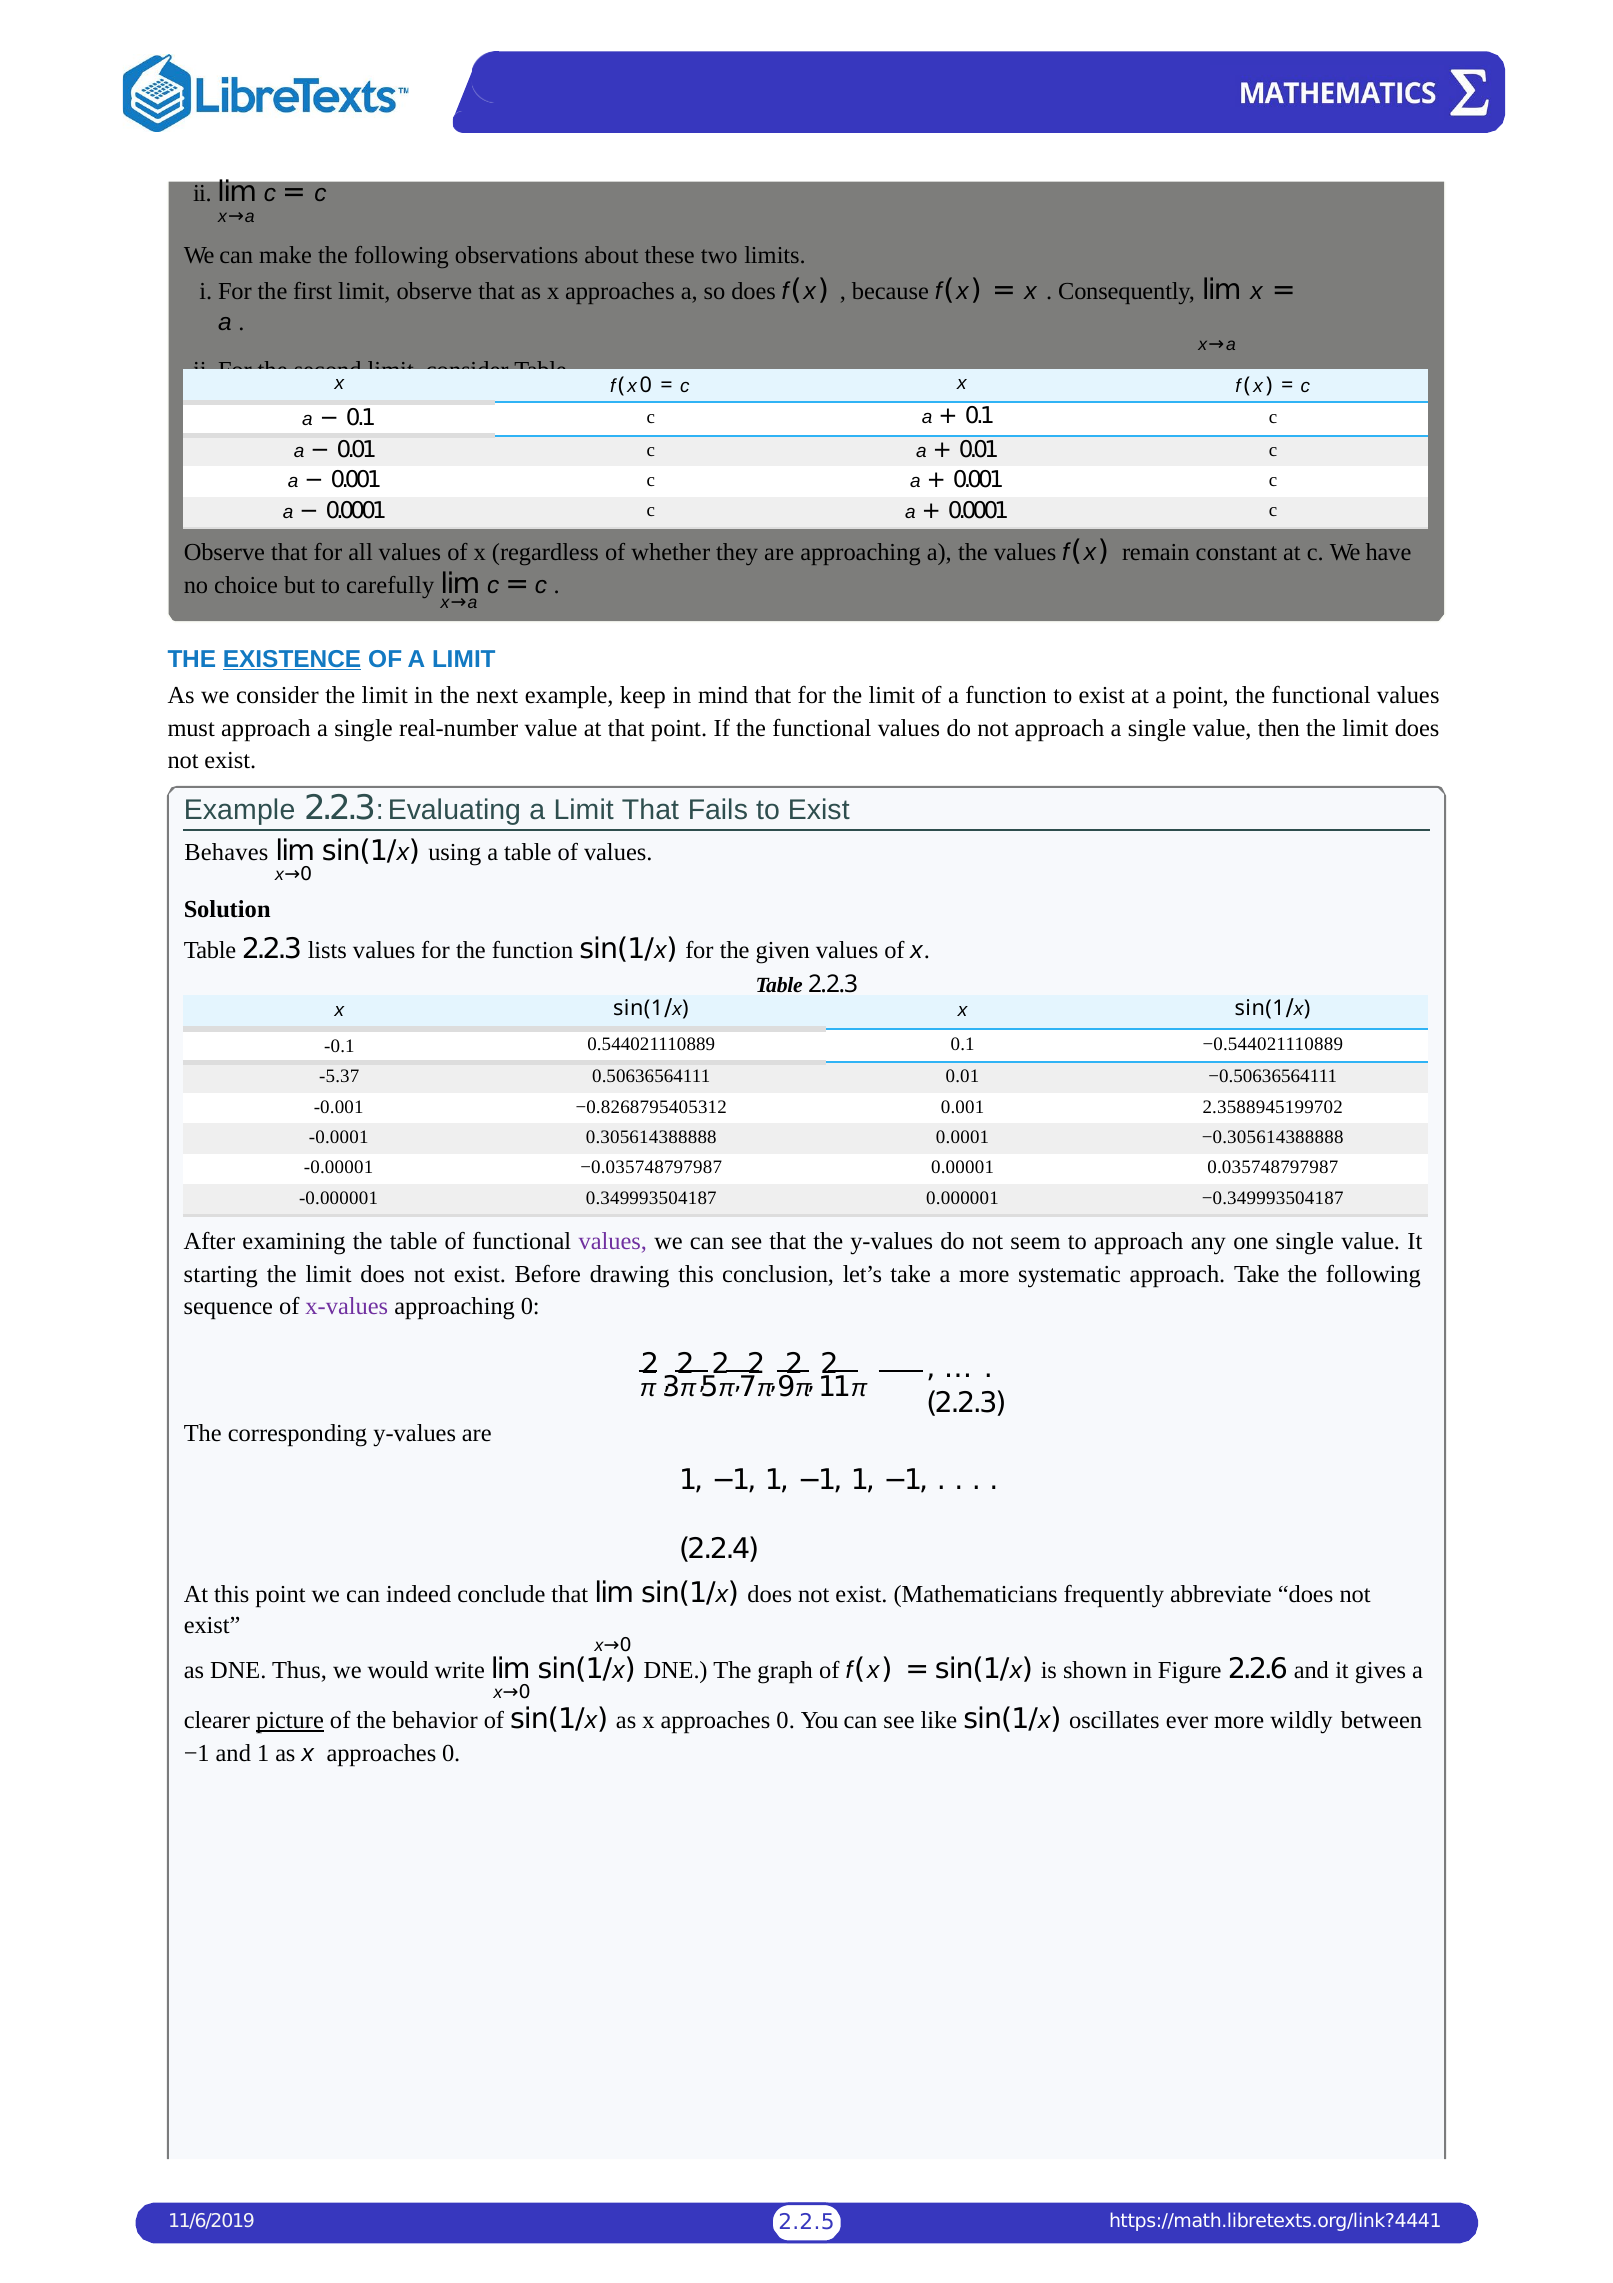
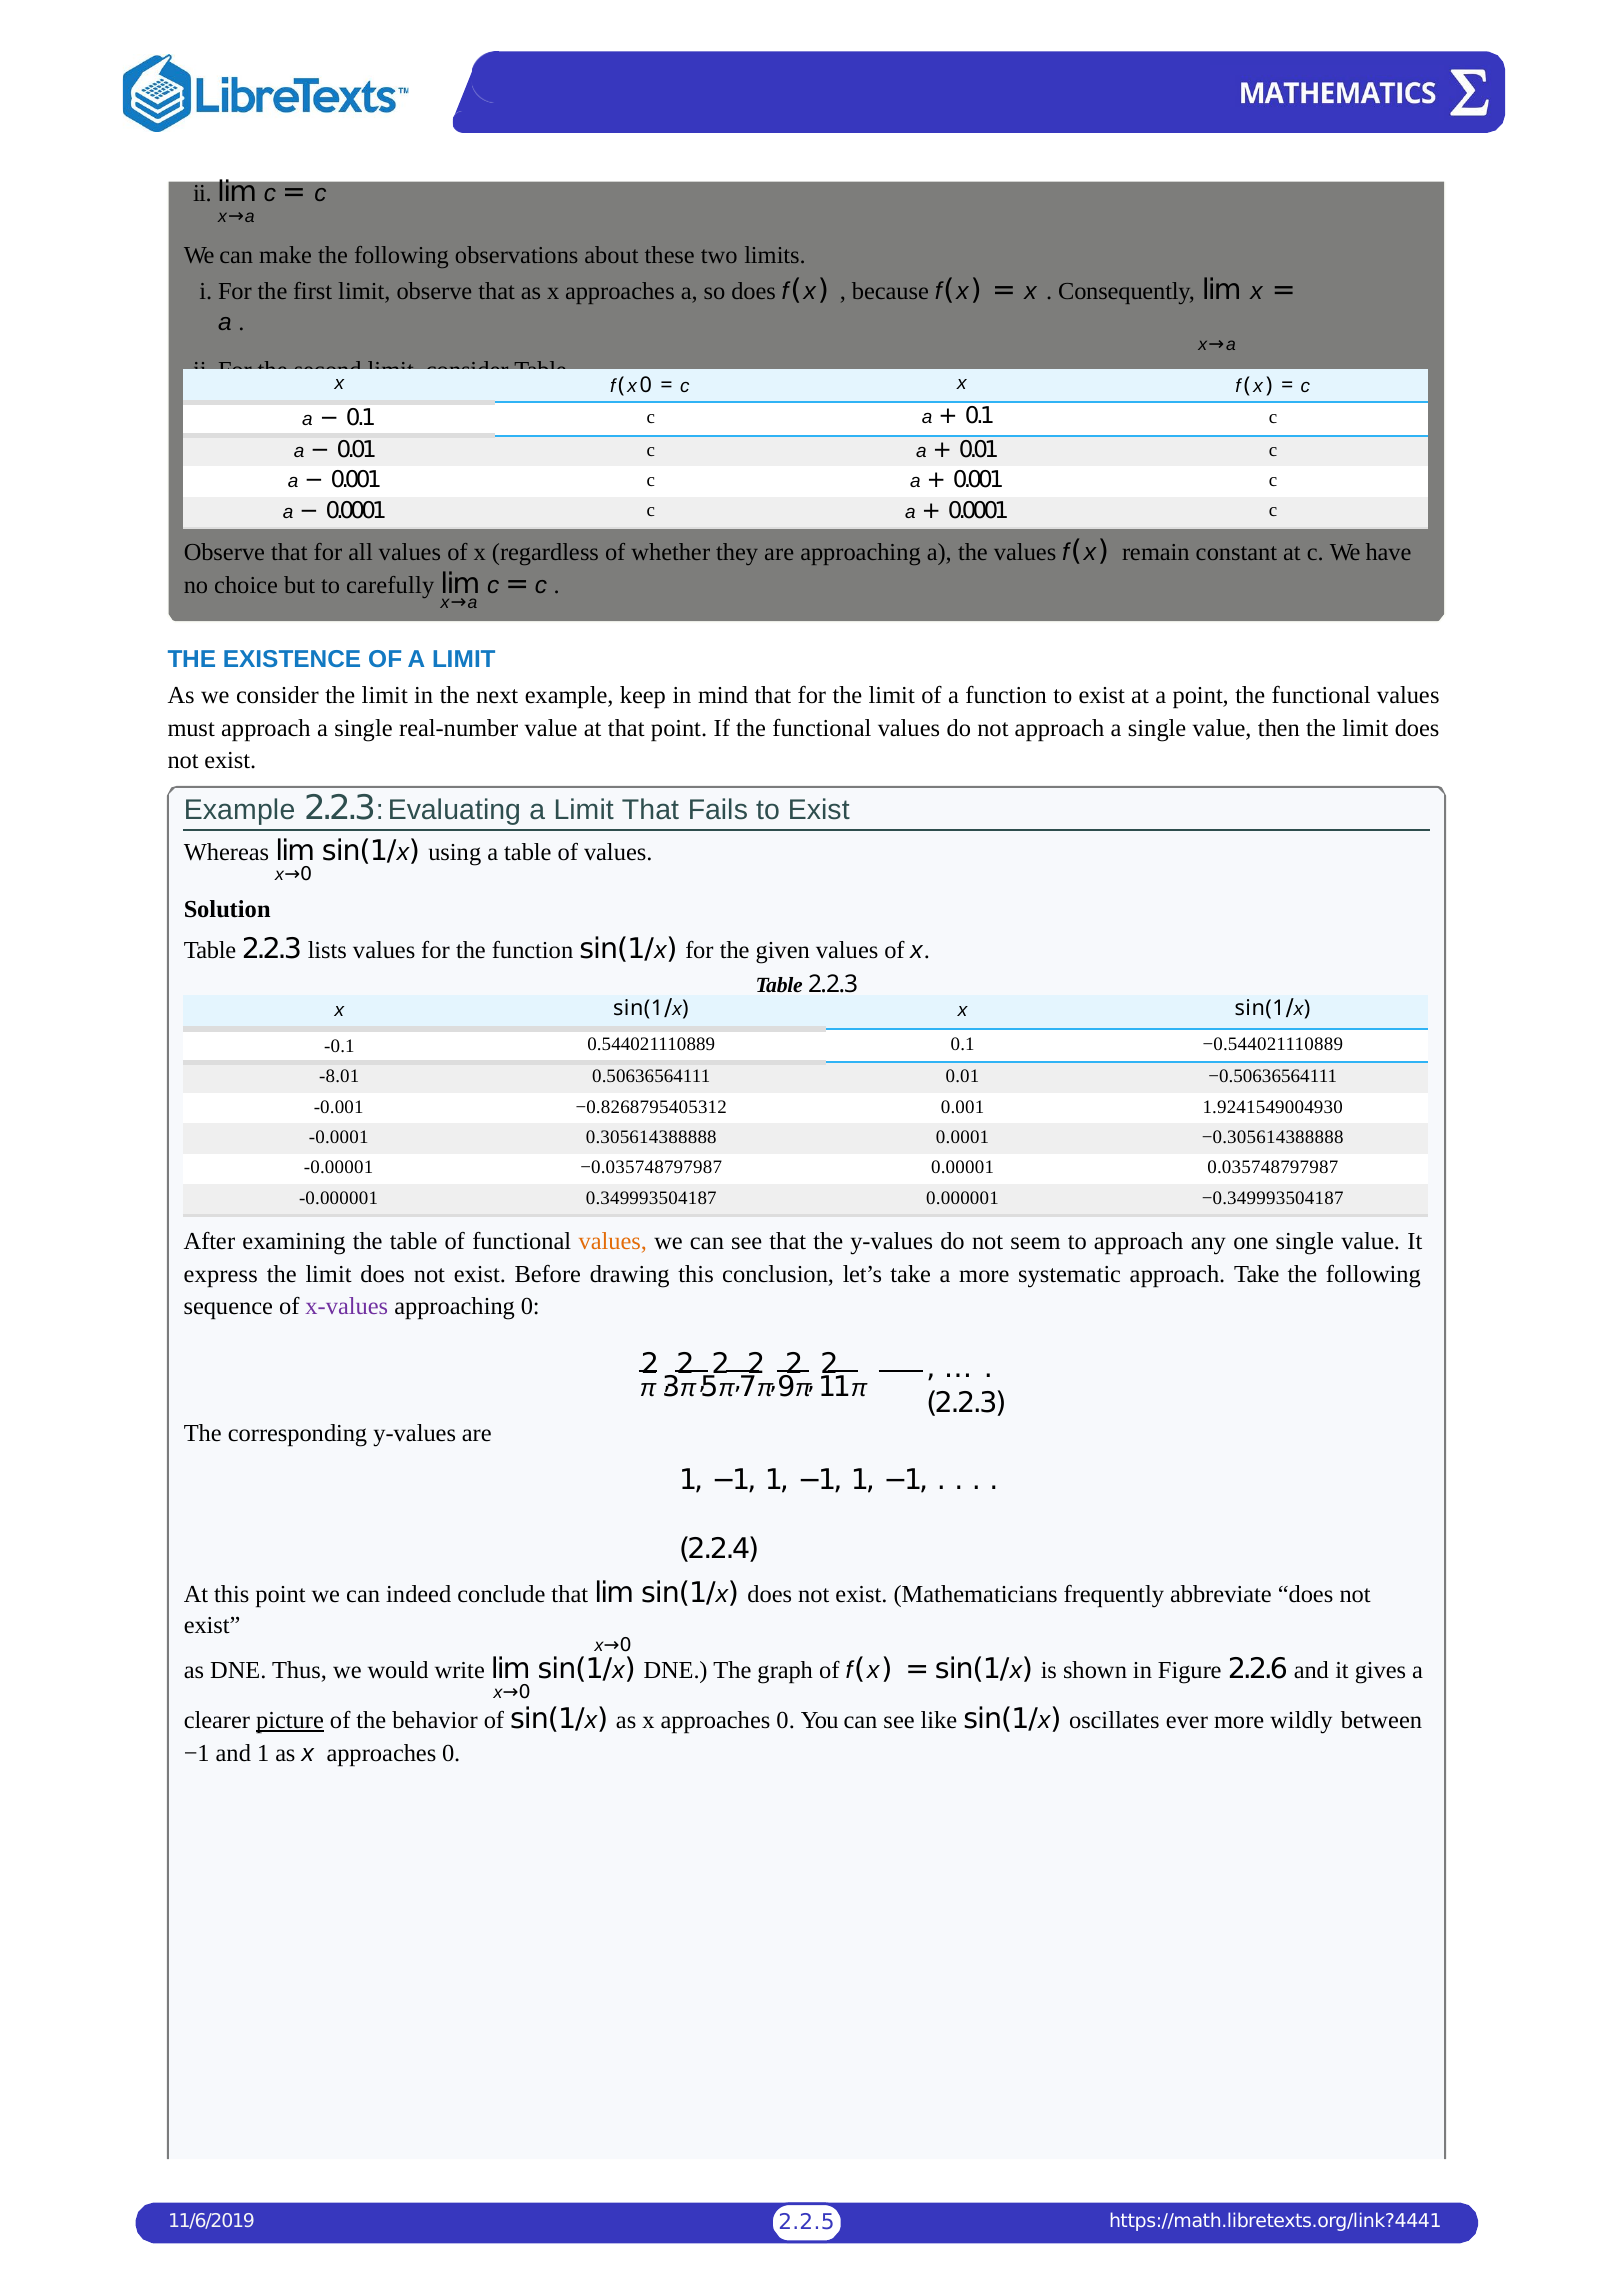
EXISTENCE underline: present -> none
Behaves: Behaves -> Whereas
-5.37: -5.37 -> -8.01
2.3588945199702: 2.3588945199702 -> 1.9241549004930
values at (613, 1242) colour: purple -> orange
starting: starting -> express
